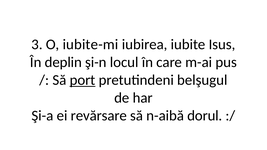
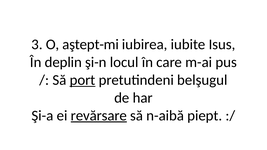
iubite-mi: iubite-mi -> aştept-mi
revărsare underline: none -> present
dorul: dorul -> piept
